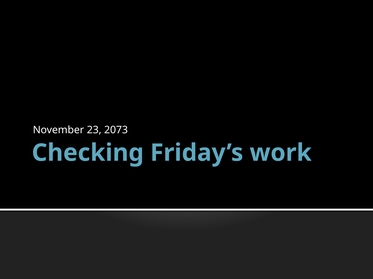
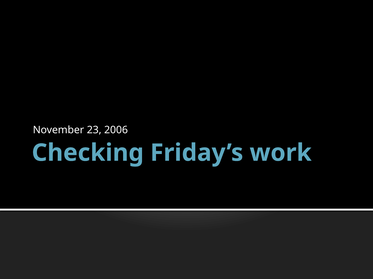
2073: 2073 -> 2006
